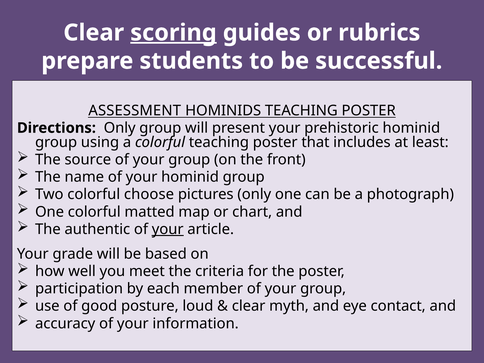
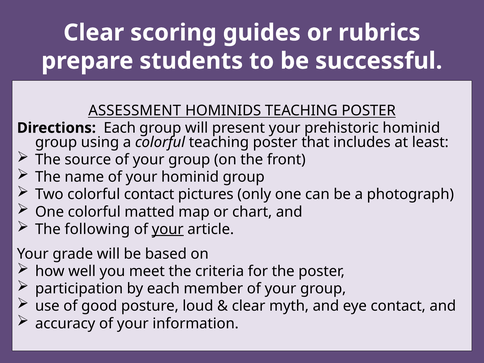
scoring underline: present -> none
Directions Only: Only -> Each
colorful choose: choose -> contact
authentic: authentic -> following
